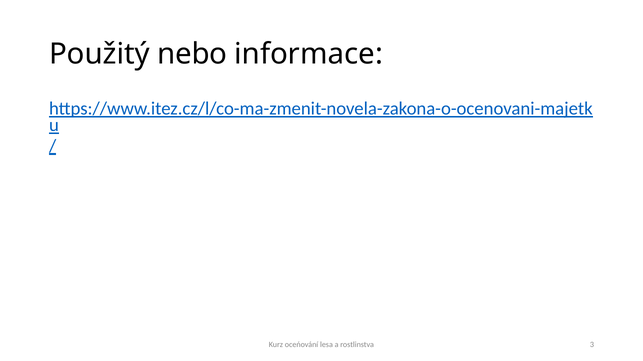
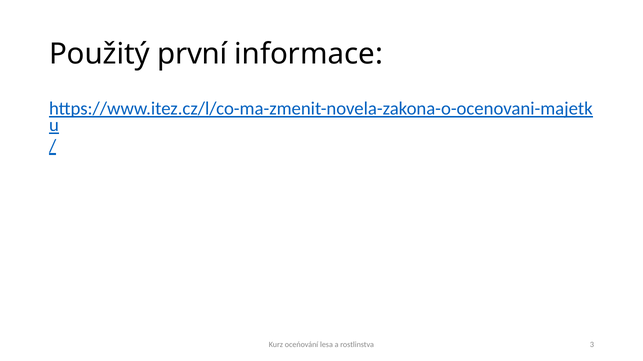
nebo: nebo -> první
